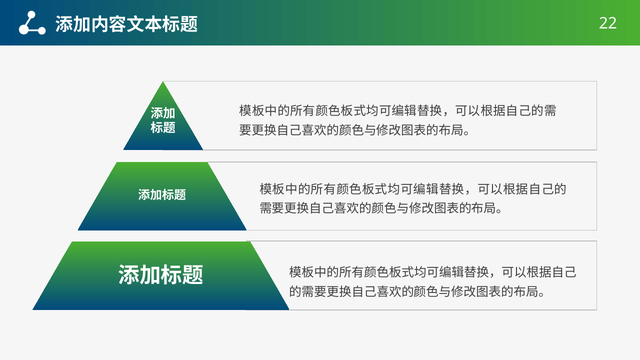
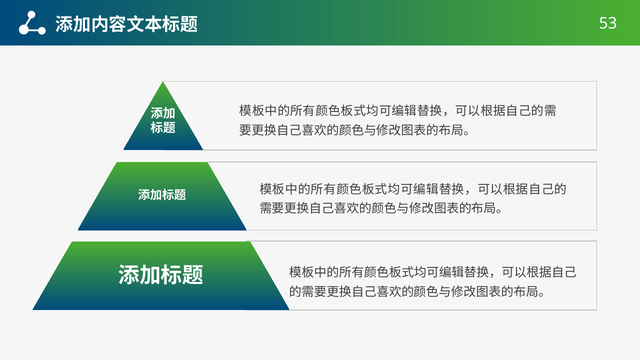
22: 22 -> 53
